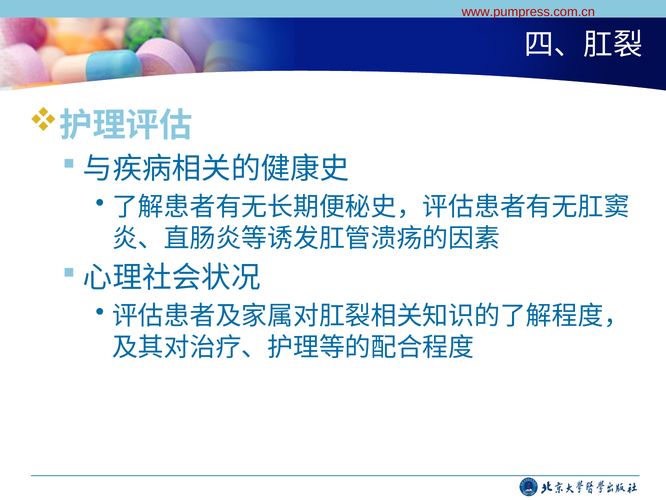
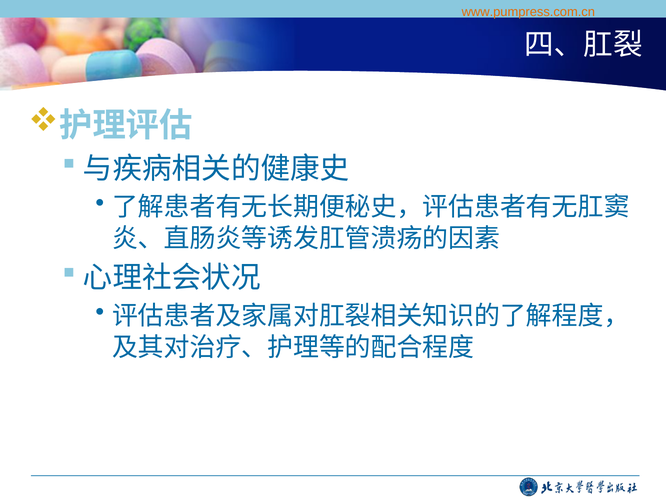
www.pumpress.com.cn colour: red -> orange
